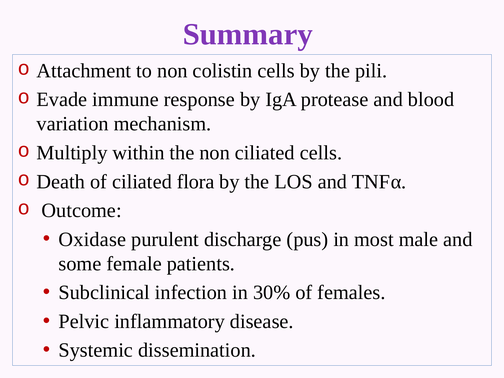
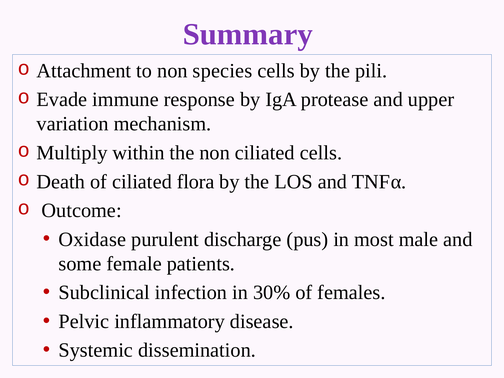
colistin: colistin -> species
blood: blood -> upper
